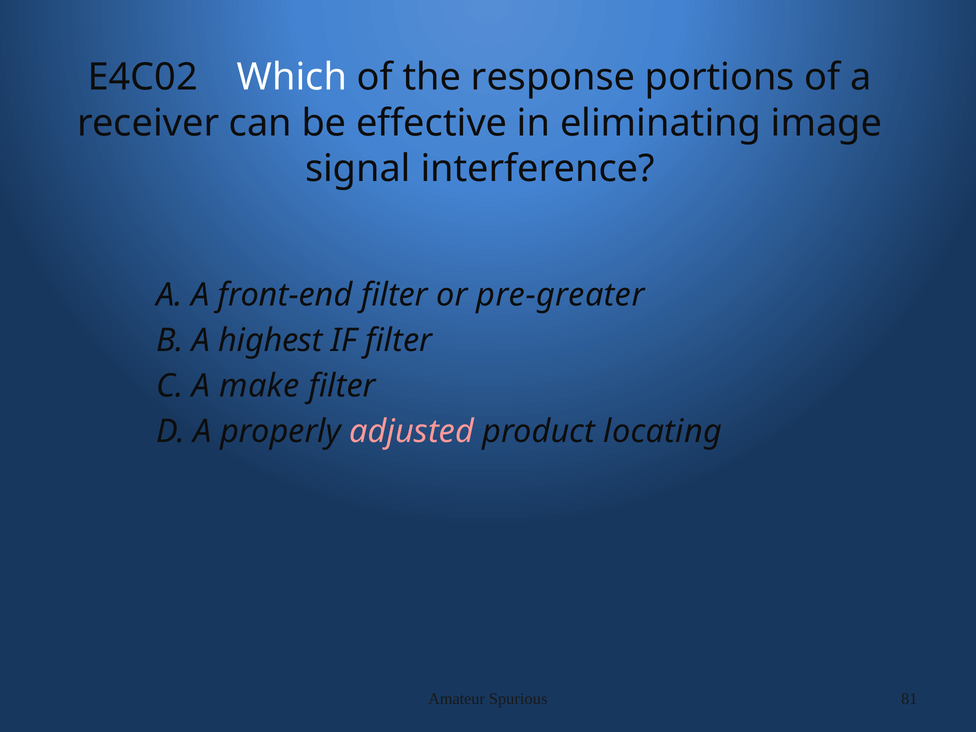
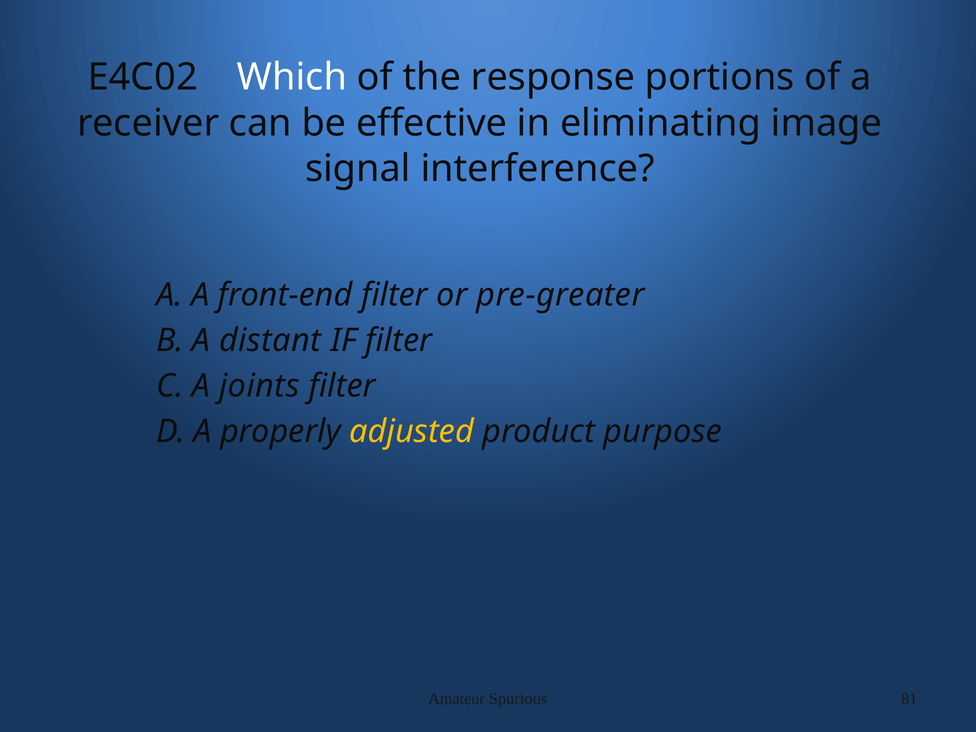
highest: highest -> distant
make: make -> joints
adjusted colour: pink -> yellow
locating: locating -> purpose
